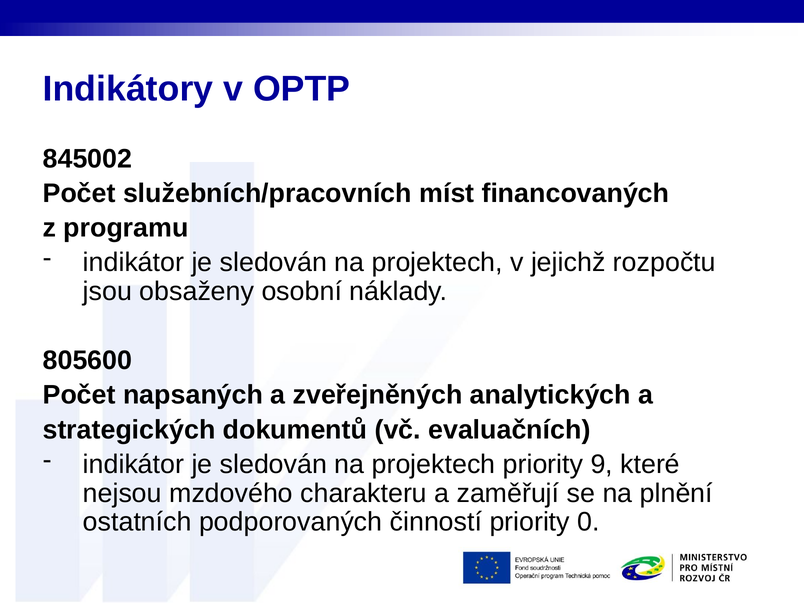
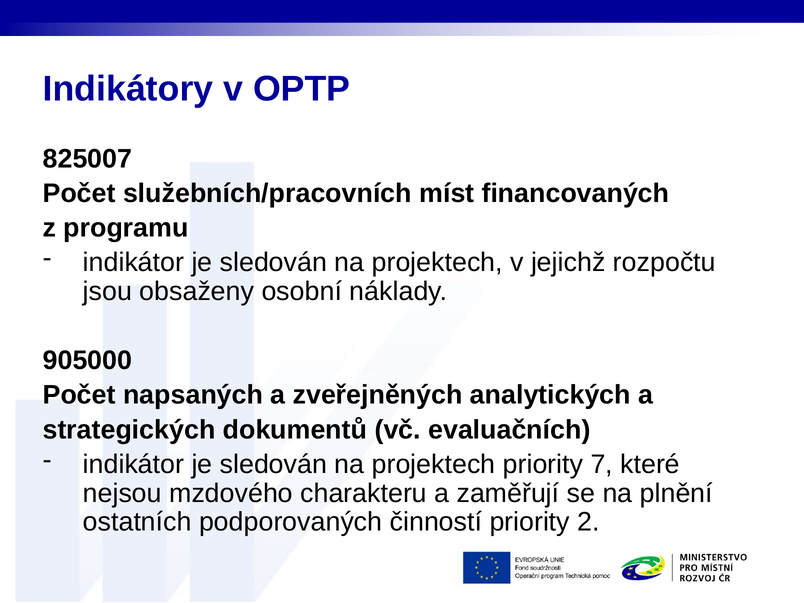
845002: 845002 -> 825007
805600: 805600 -> 905000
9: 9 -> 7
0: 0 -> 2
